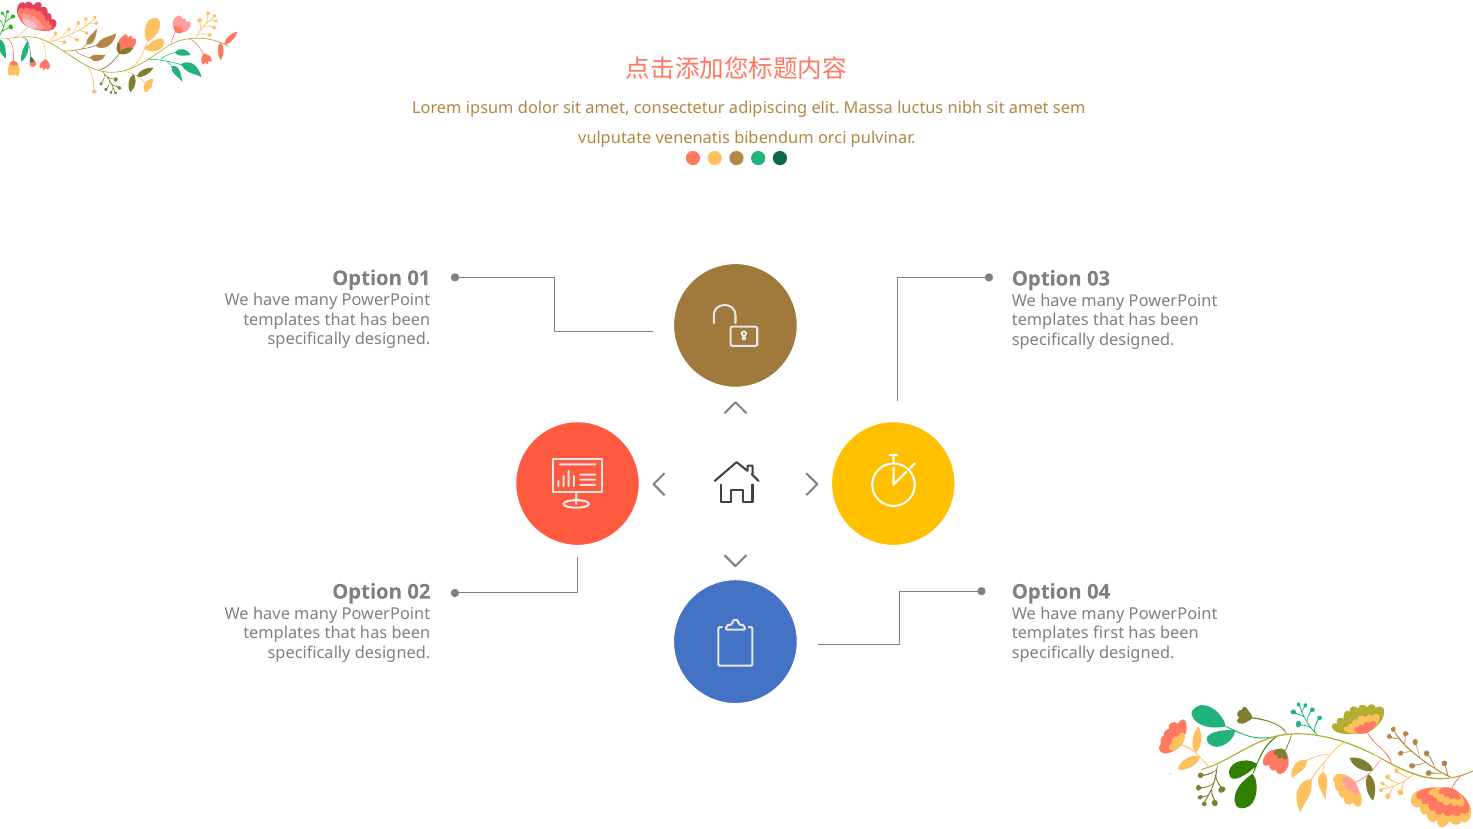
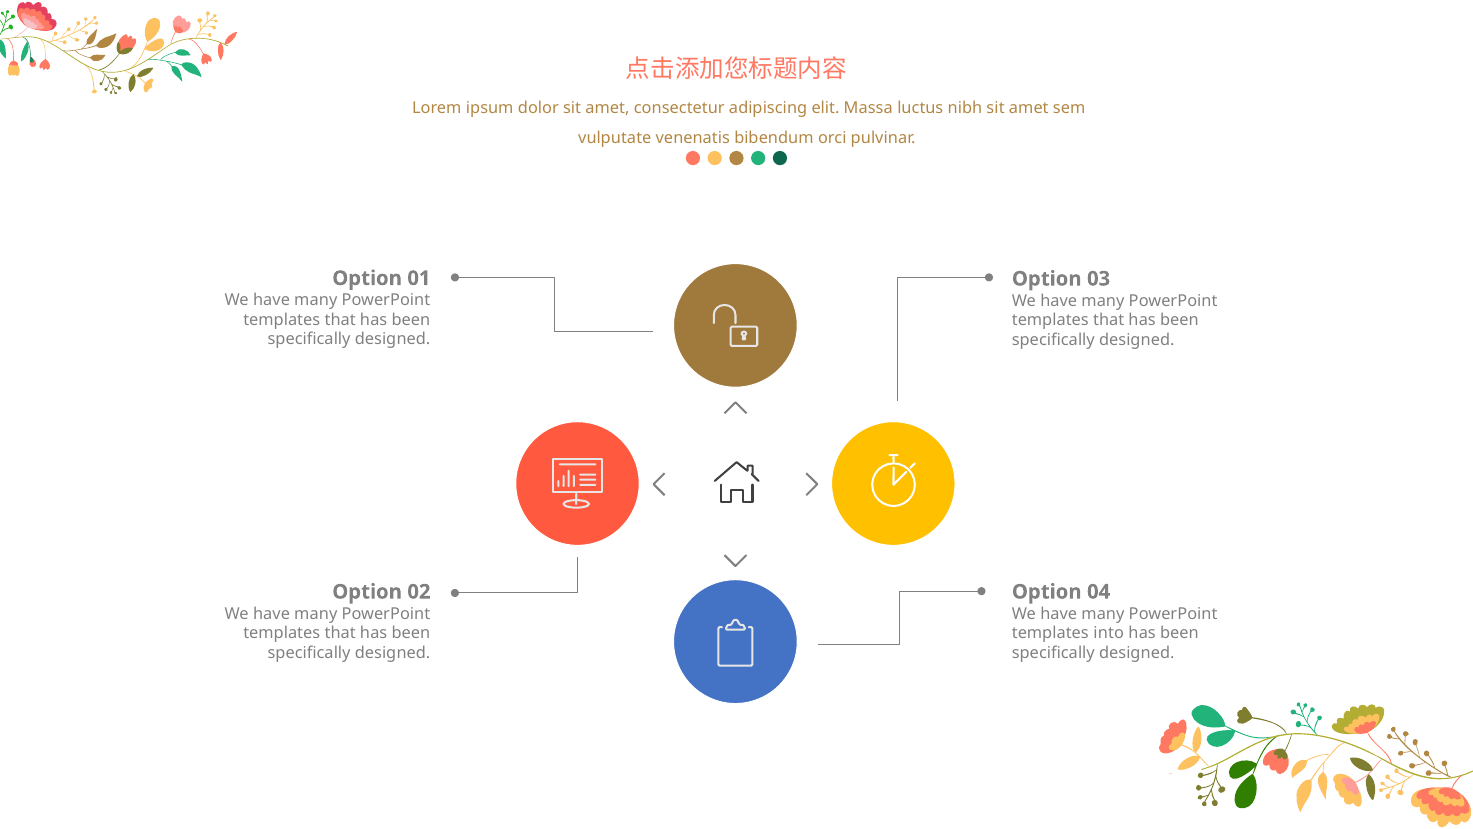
first: first -> into
